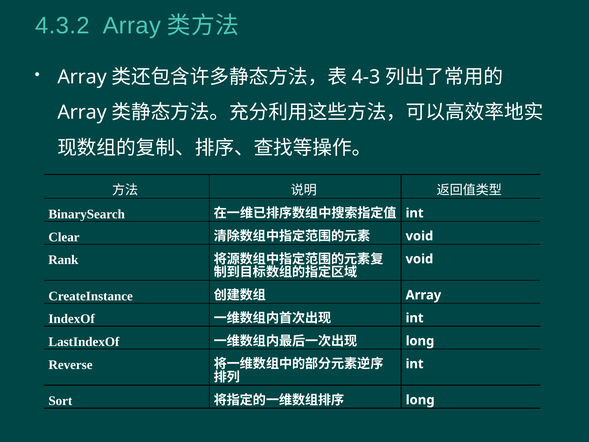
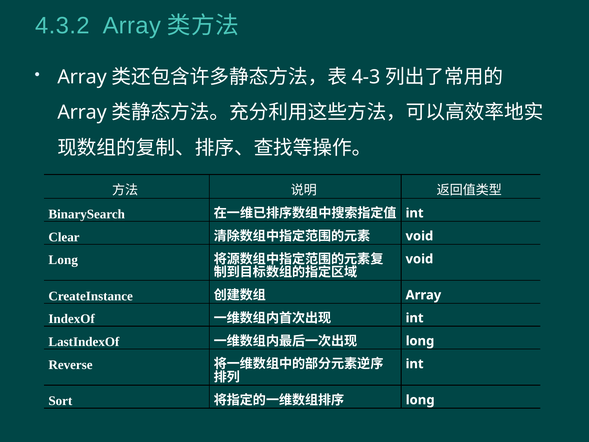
Rank at (63, 260): Rank -> Long
